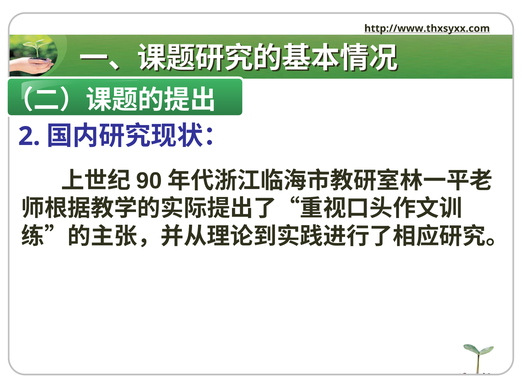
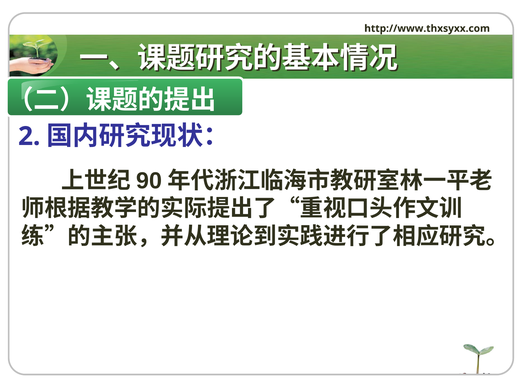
http://www.thxsyxx.com underline: present -> none
